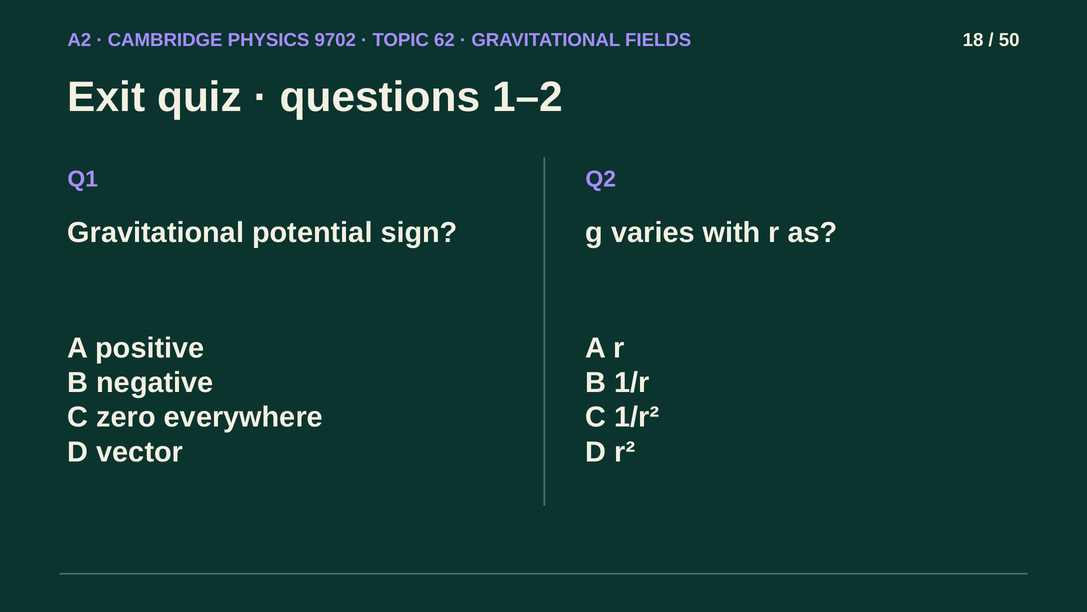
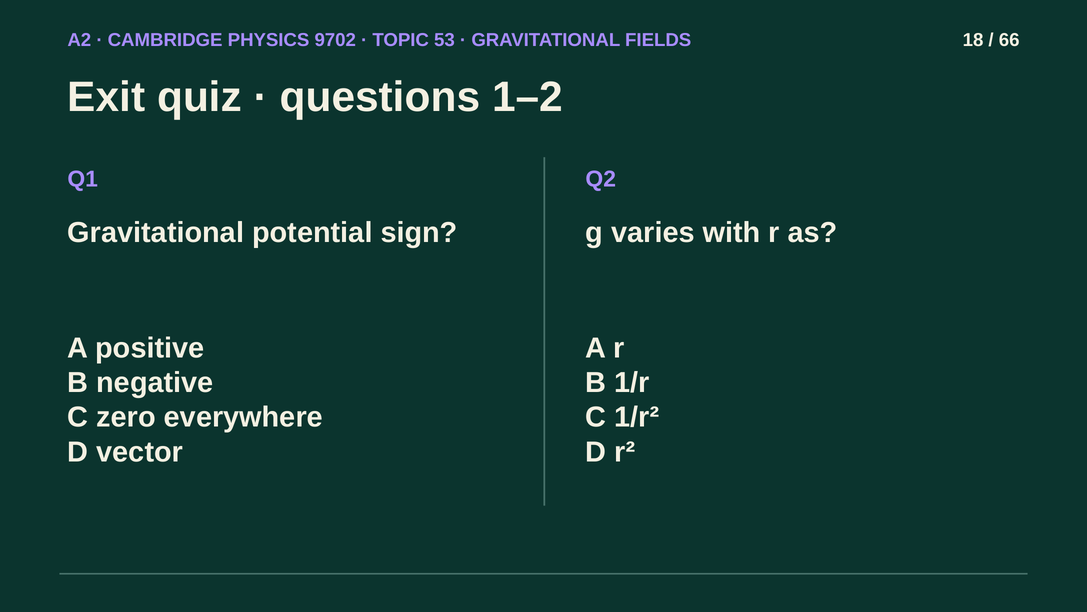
62: 62 -> 53
50: 50 -> 66
